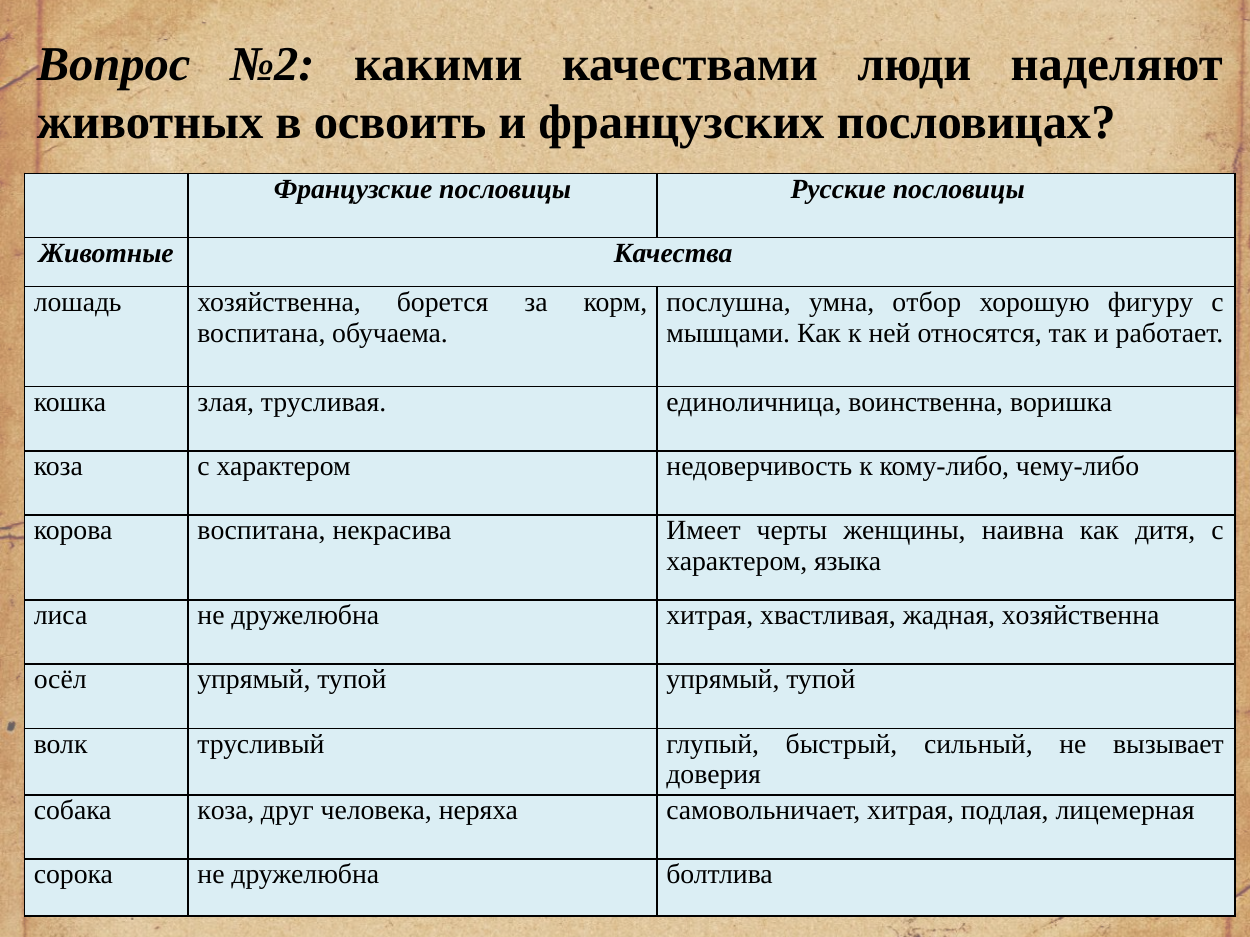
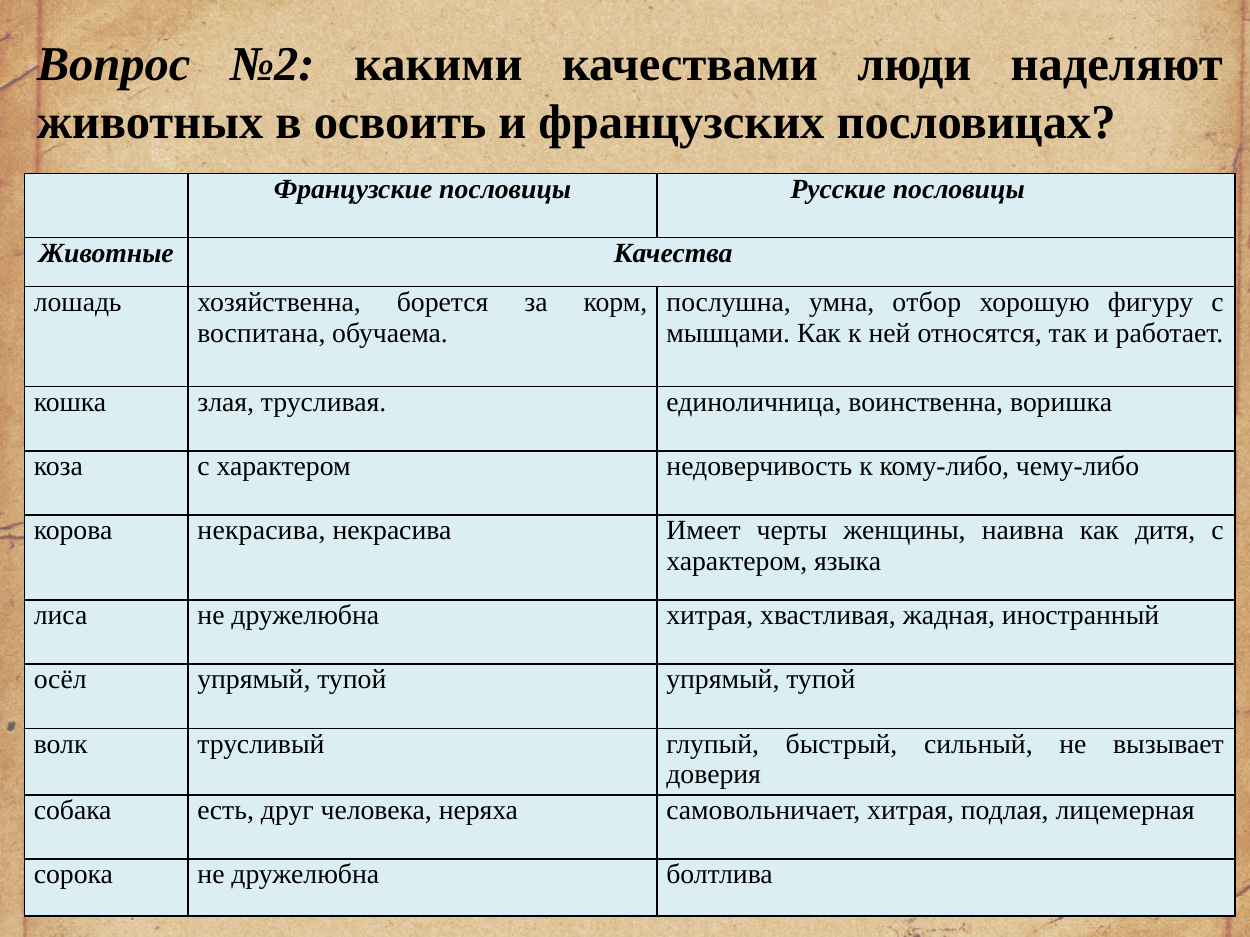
корова воспитана: воспитана -> некрасива
жадная хозяйственна: хозяйственна -> иностранный
собака коза: коза -> есть
